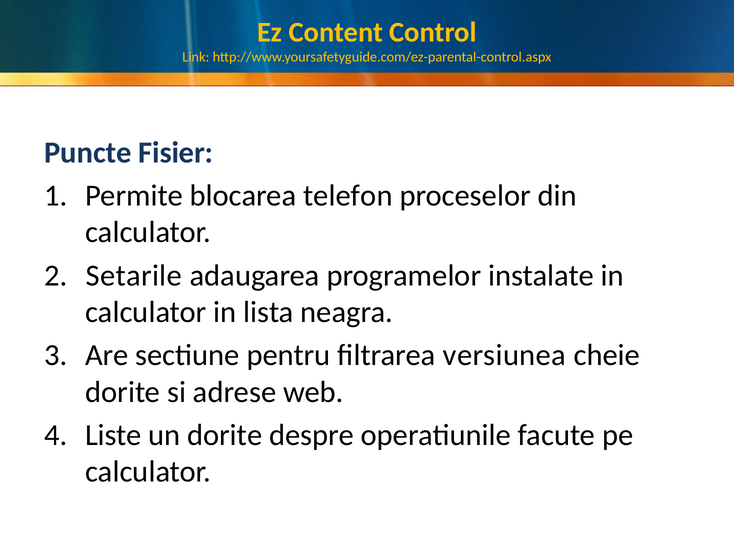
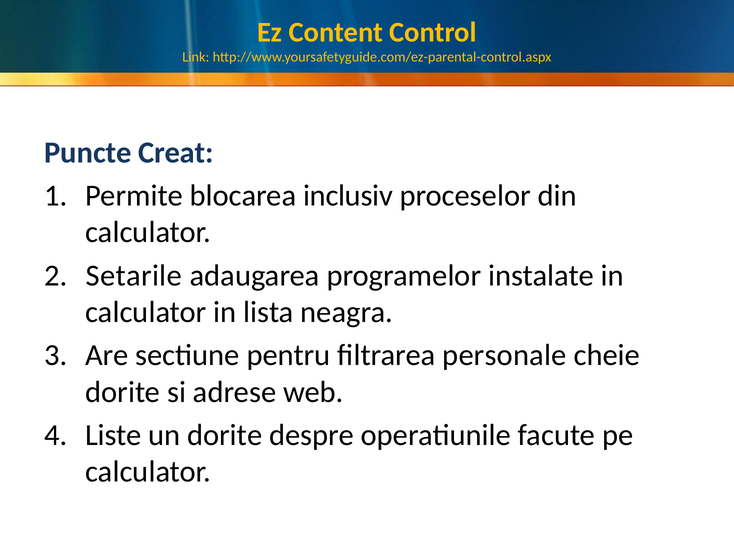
Fisier: Fisier -> Creat
telefon: telefon -> inclusiv
versiunea: versiunea -> personale
